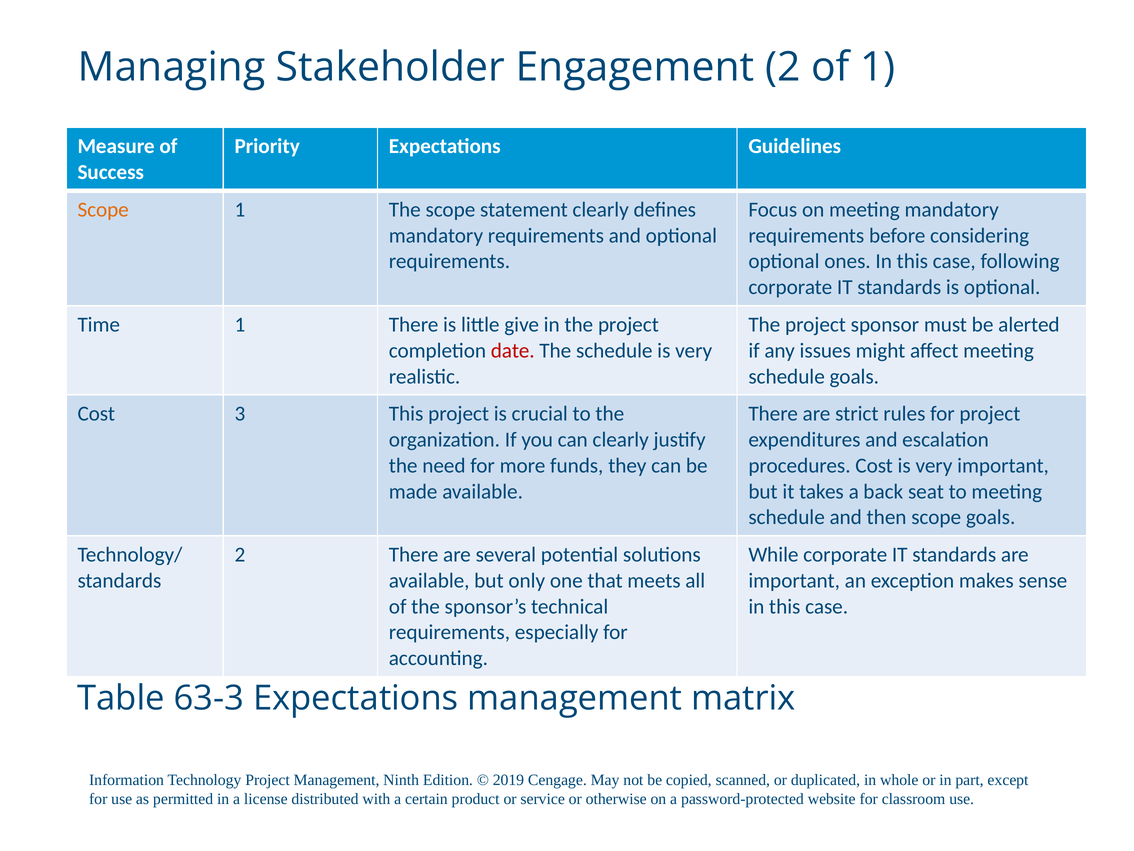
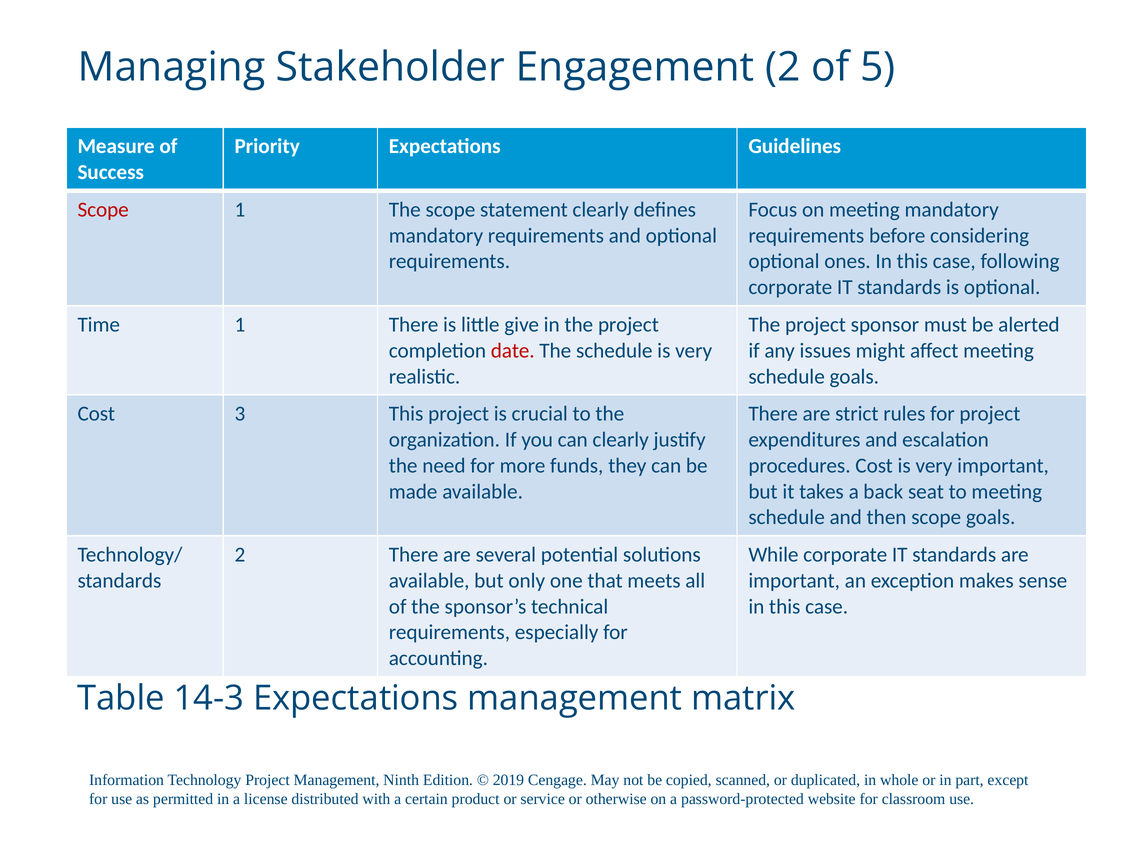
of 1: 1 -> 5
Scope at (103, 210) colour: orange -> red
63-3: 63-3 -> 14-3
